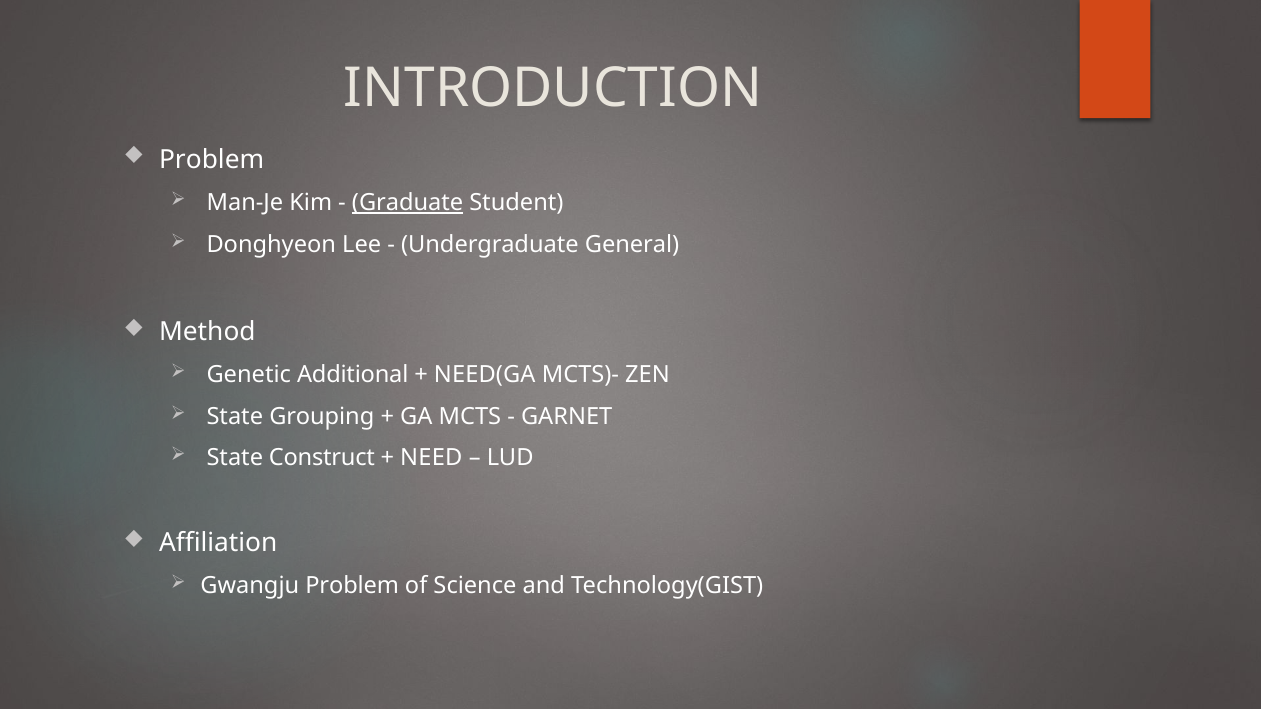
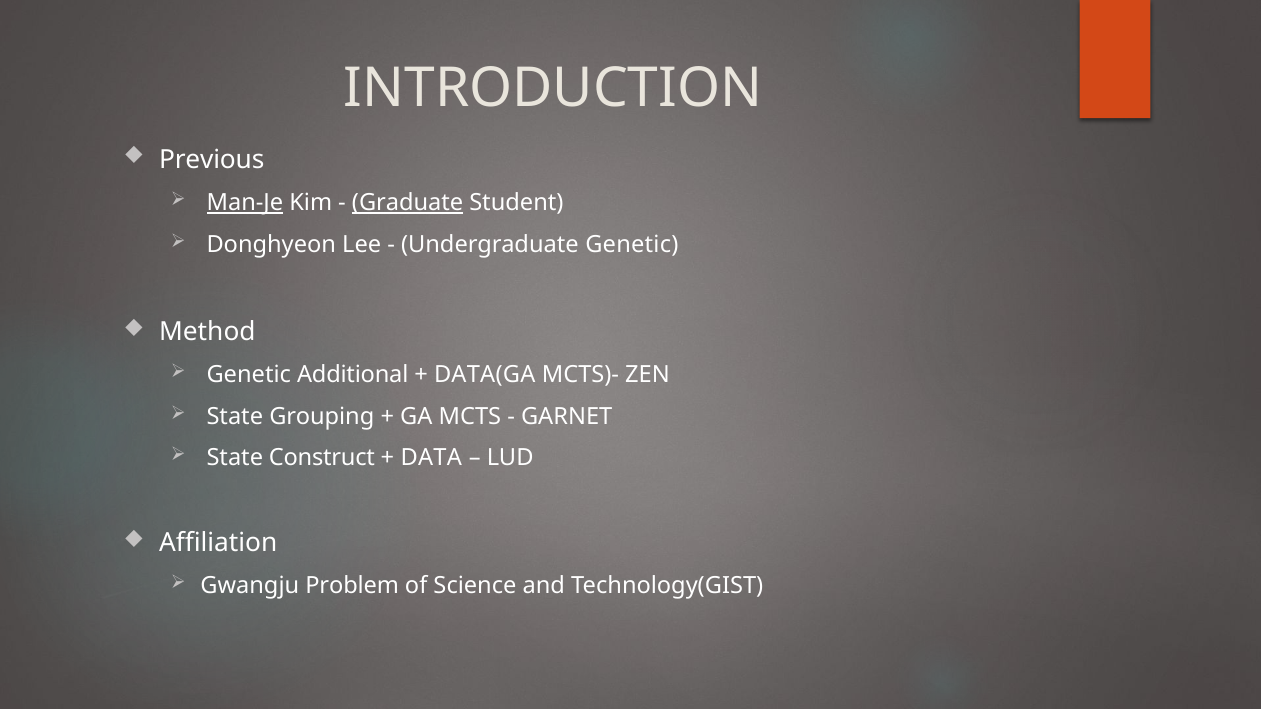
Problem at (212, 160): Problem -> Previous
Man-Je underline: none -> present
Undergraduate General: General -> Genetic
NEED(GA: NEED(GA -> DATA(GA
NEED: NEED -> DATA
